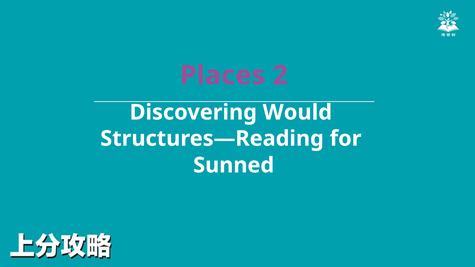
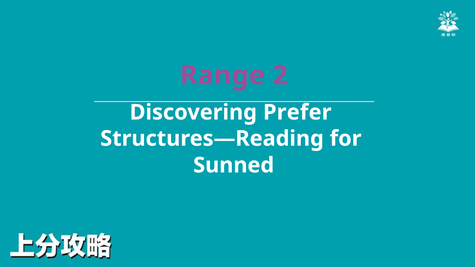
Places: Places -> Range
Would: Would -> Prefer
